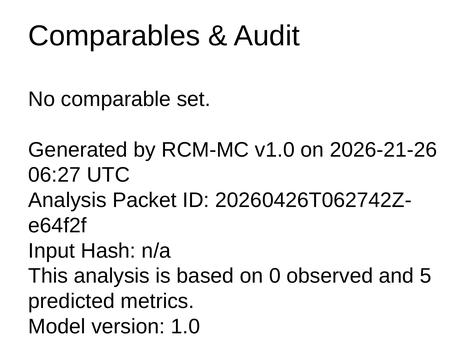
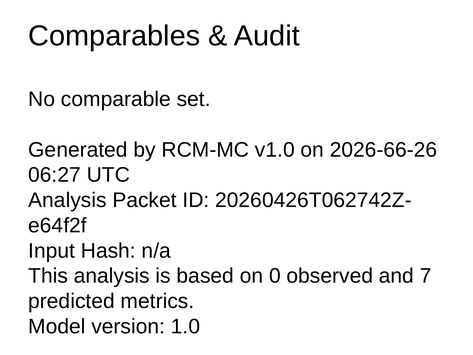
2026-21-26: 2026-21-26 -> 2026-66-26
5: 5 -> 7
